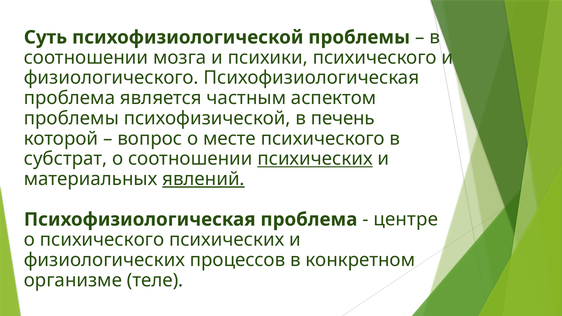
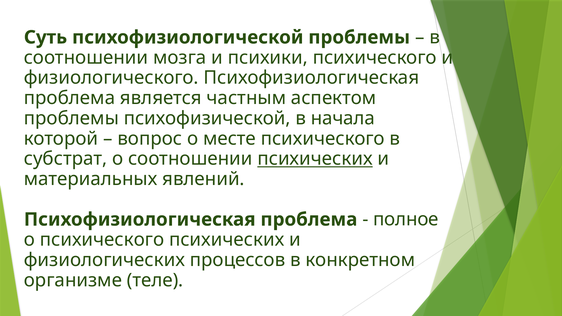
печень: печень -> начала
явлений underline: present -> none
центре: центре -> полное
